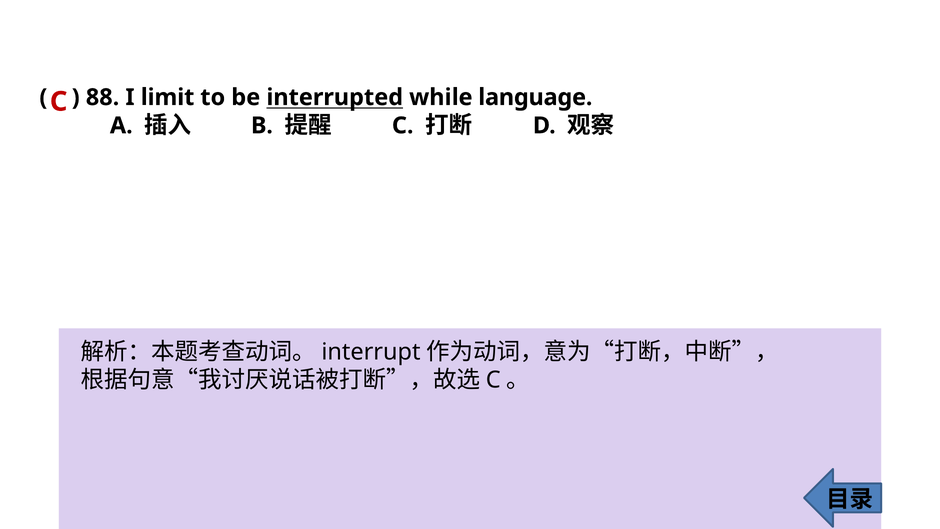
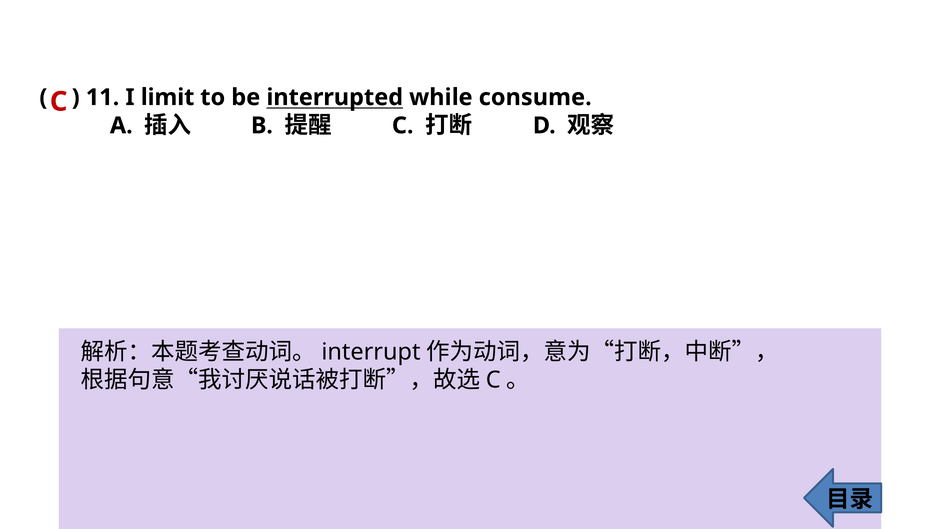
88: 88 -> 11
language: language -> consume
